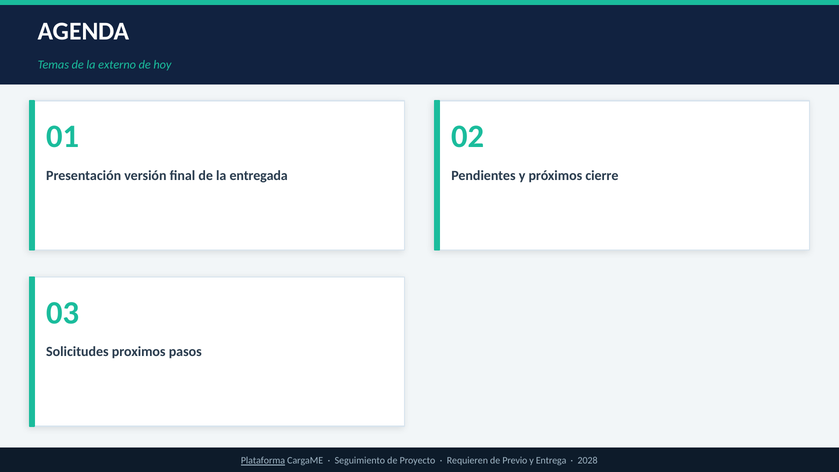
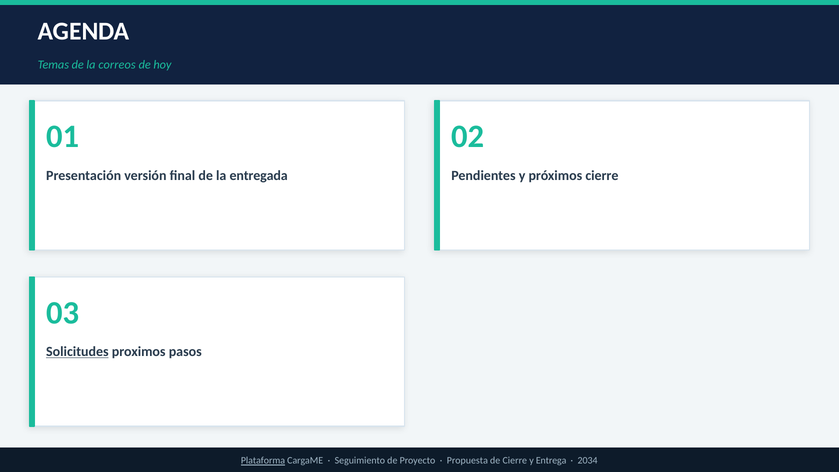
externo: externo -> correos
Solicitudes underline: none -> present
Requieren: Requieren -> Propuesta
de Previo: Previo -> Cierre
2028: 2028 -> 2034
